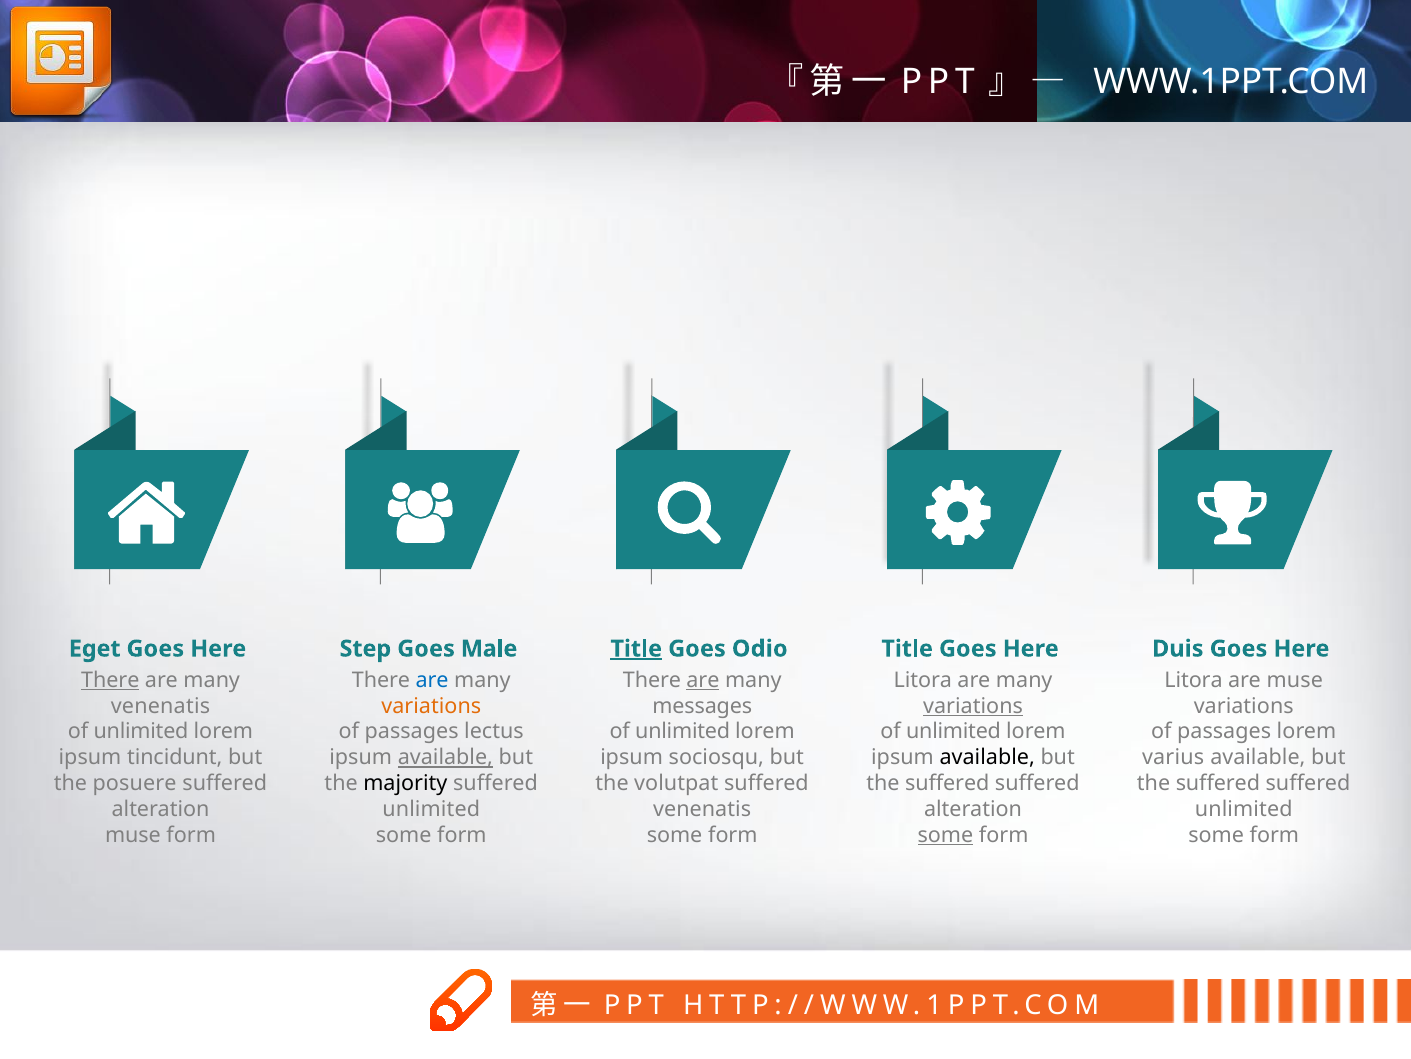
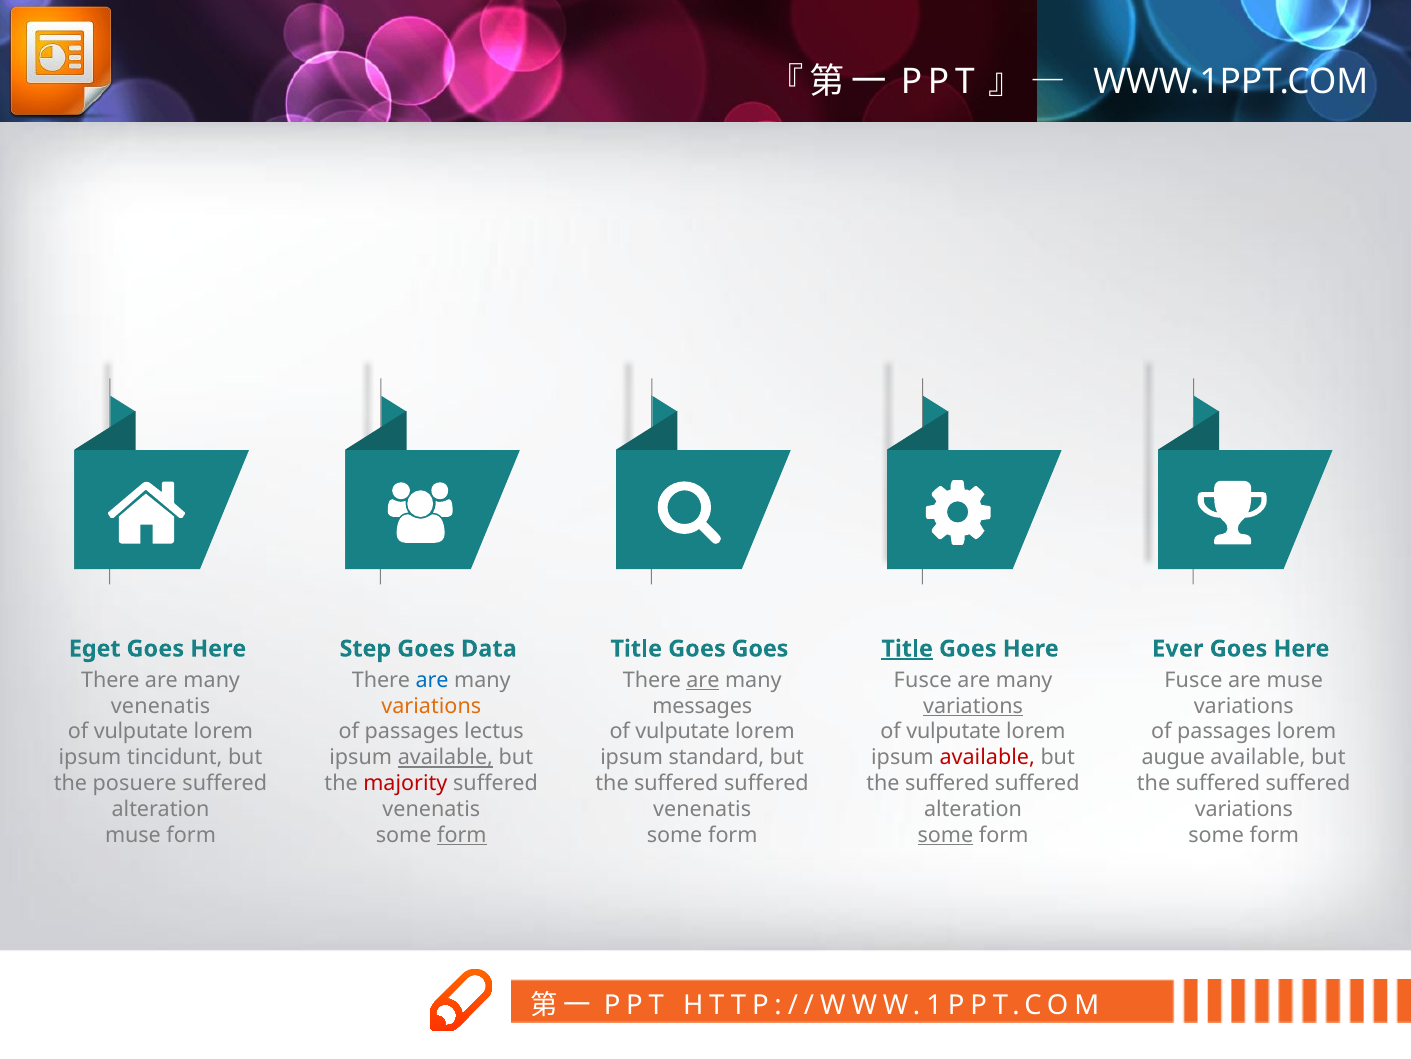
Male: Male -> Data
Title at (636, 648) underline: present -> none
Goes Odio: Odio -> Goes
Title at (907, 648) underline: none -> present
Duis: Duis -> Ever
There at (110, 680) underline: present -> none
Litora at (923, 680): Litora -> Fusce
Litora at (1194, 680): Litora -> Fusce
unlimited at (141, 731): unlimited -> vulputate
unlimited at (683, 731): unlimited -> vulputate
unlimited at (954, 731): unlimited -> vulputate
sociosqu: sociosqu -> standard
available at (987, 757) colour: black -> red
varius: varius -> augue
majority colour: black -> red
volutpat at (676, 783): volutpat -> suffered
unlimited at (431, 809): unlimited -> venenatis
unlimited at (1244, 809): unlimited -> variations
form at (462, 835) underline: none -> present
